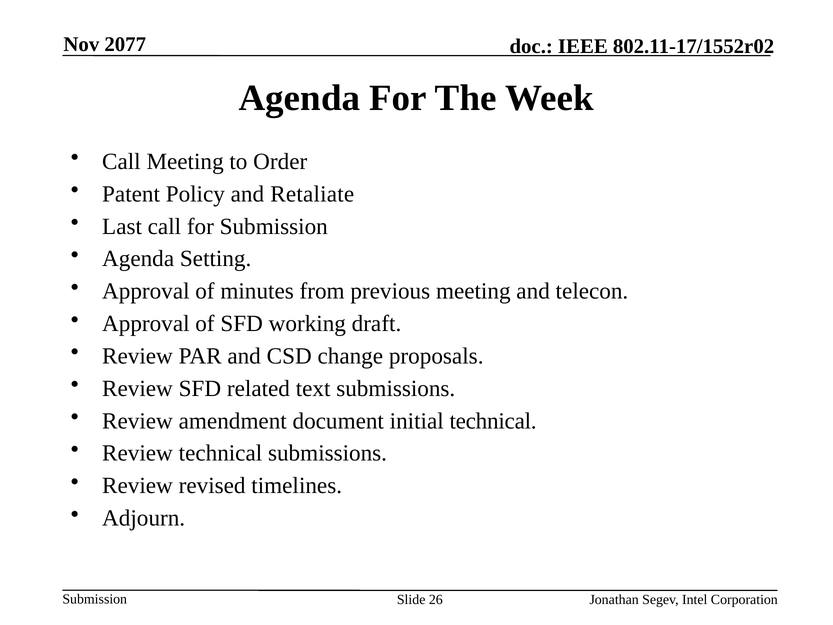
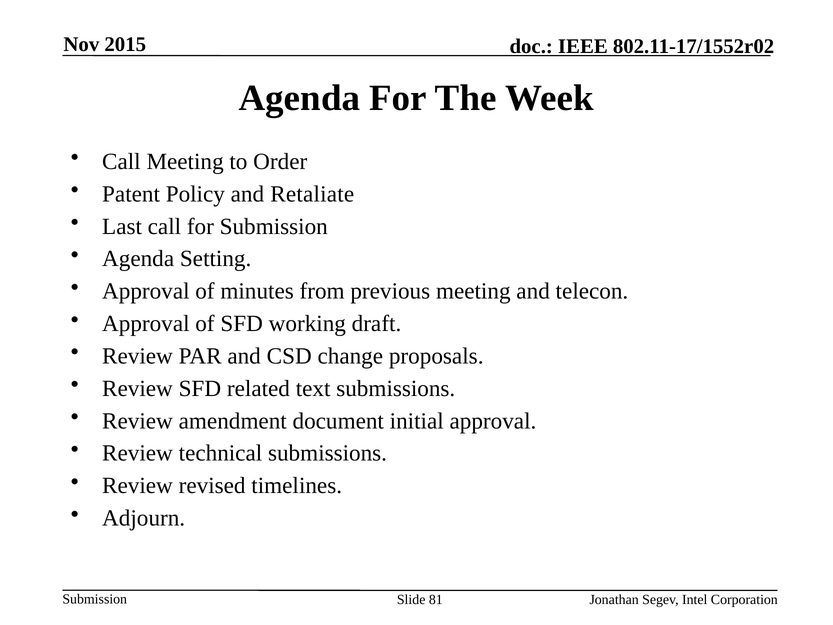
2077: 2077 -> 2015
initial technical: technical -> approval
26: 26 -> 81
